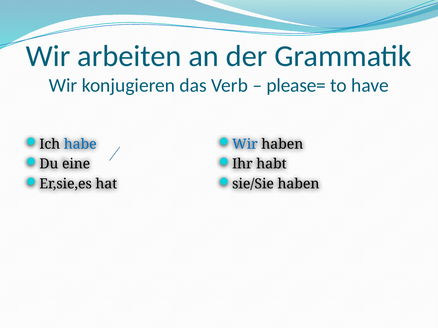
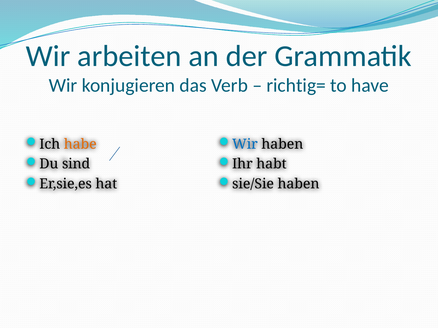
please=: please= -> richtig=
habe colour: blue -> orange
eine: eine -> sind
